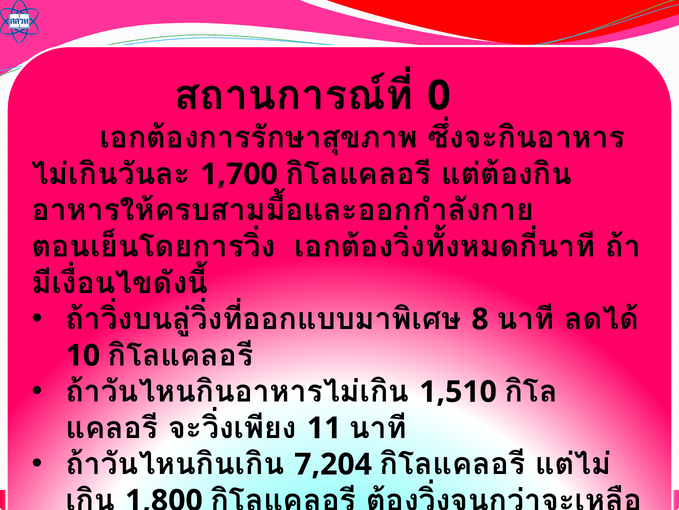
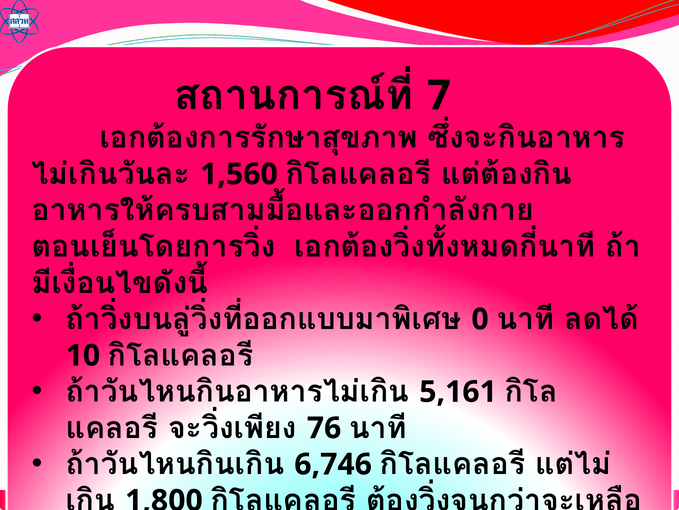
0: 0 -> 7
1,700: 1,700 -> 1,560
8: 8 -> 0
1,510: 1,510 -> 5,161
11: 11 -> 76
7,204: 7,204 -> 6,746
